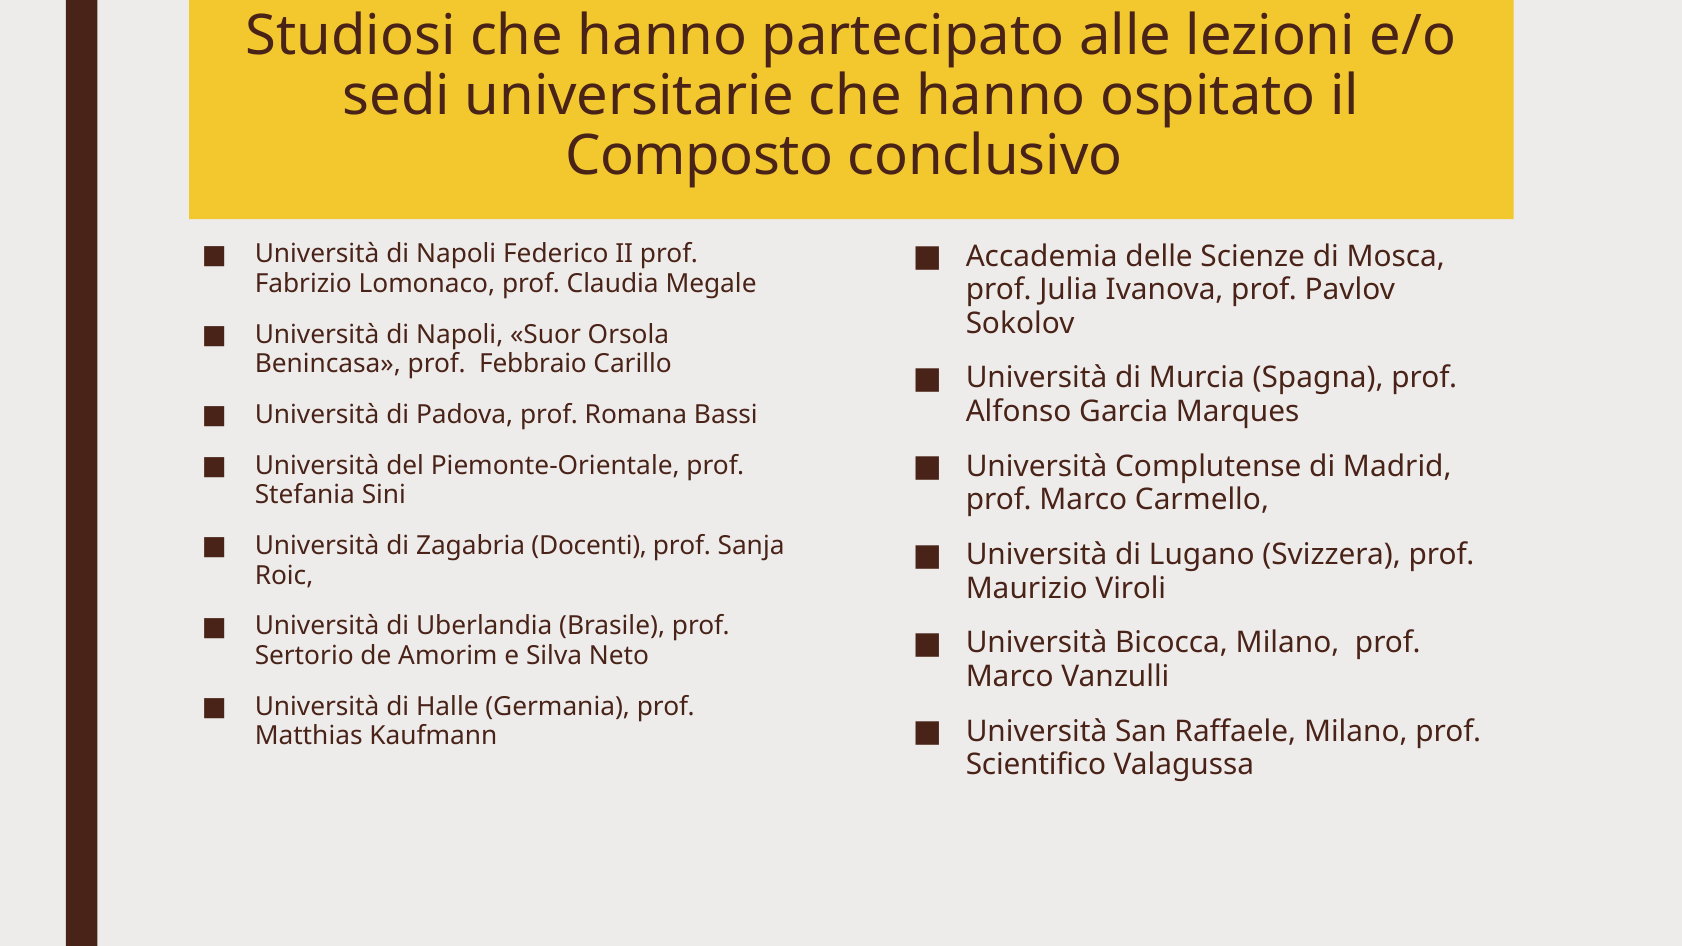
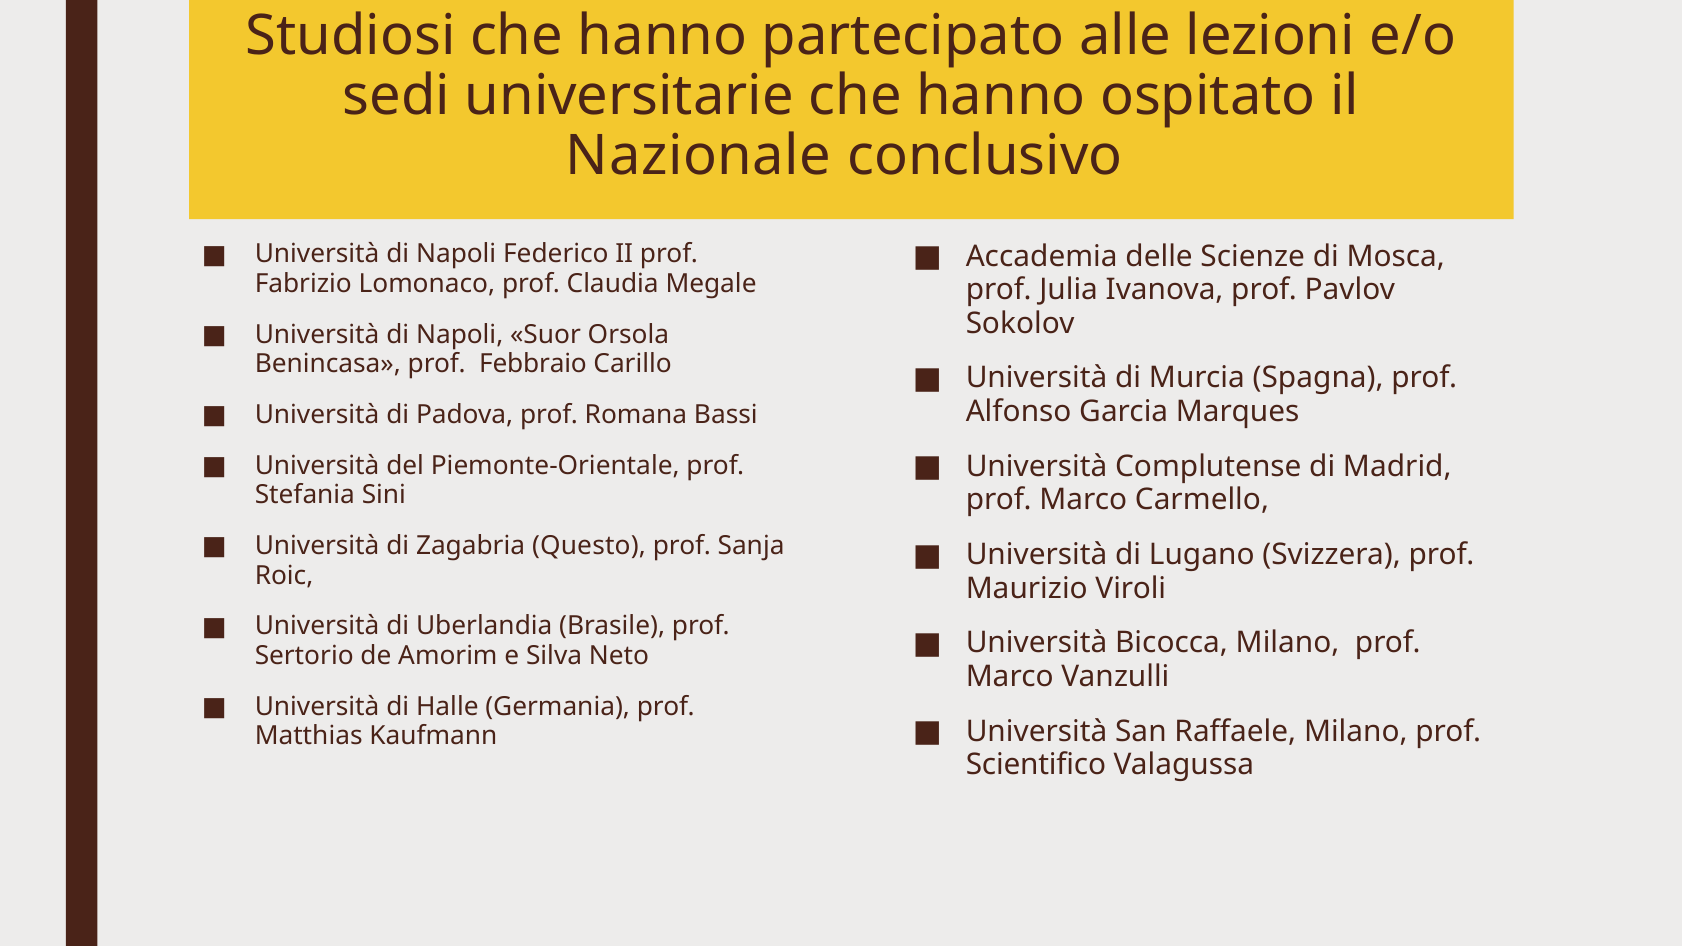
Composto: Composto -> Nazionale
Docenti: Docenti -> Questo
